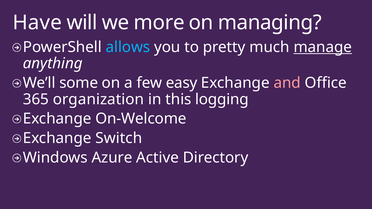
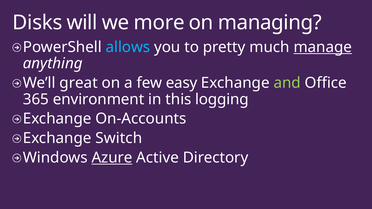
Have: Have -> Disks
some: some -> great
and colour: pink -> light green
organization: organization -> environment
On-Welcome: On-Welcome -> On-Accounts
Azure underline: none -> present
